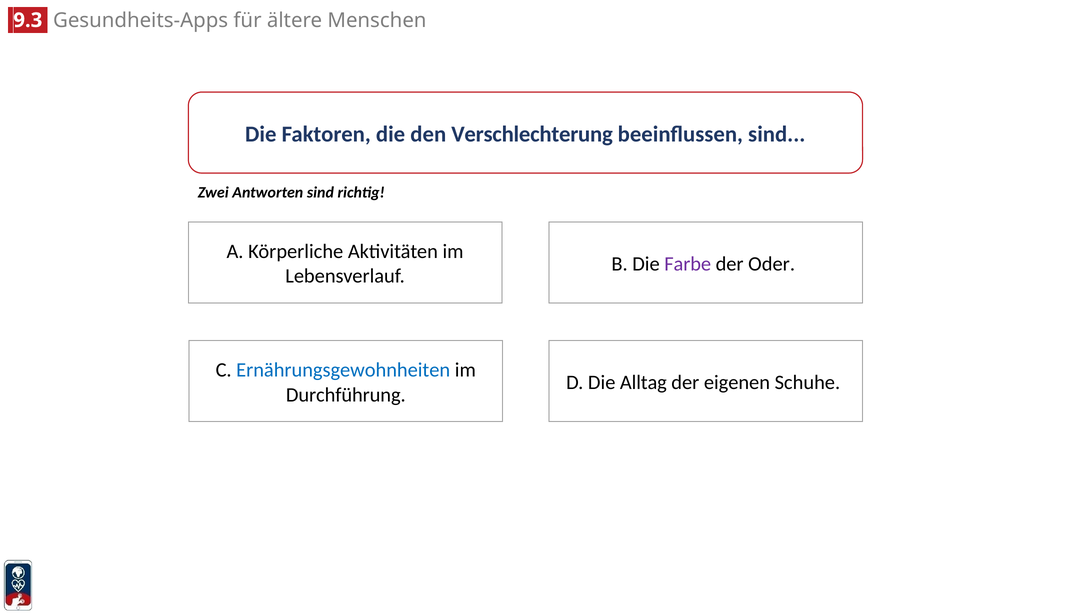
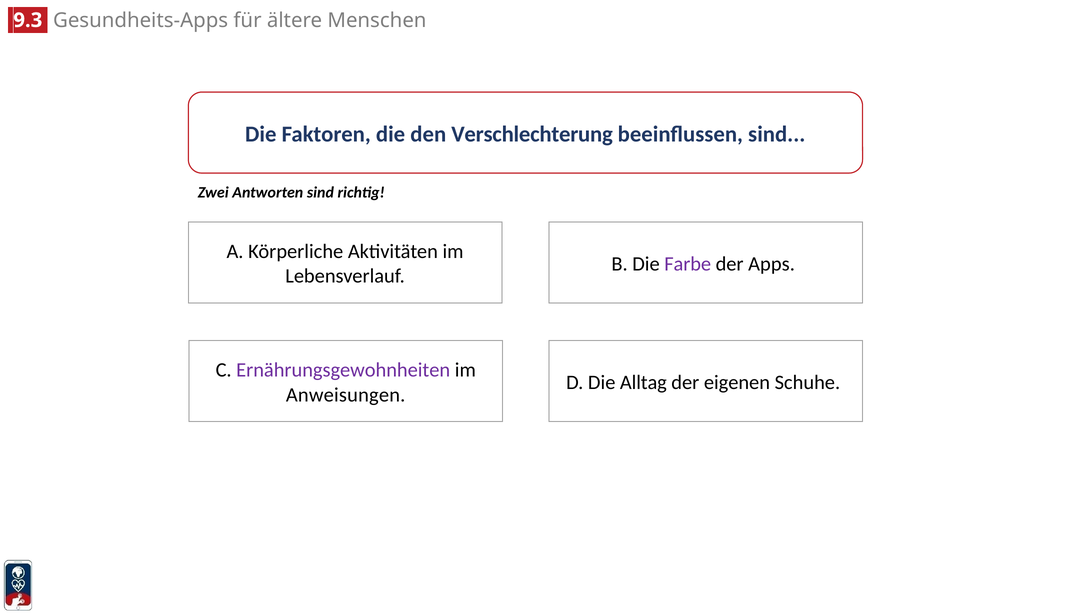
Oder: Oder -> Apps
Ernährungsgewohnheiten colour: blue -> purple
Durchführung: Durchführung -> Anweisungen
